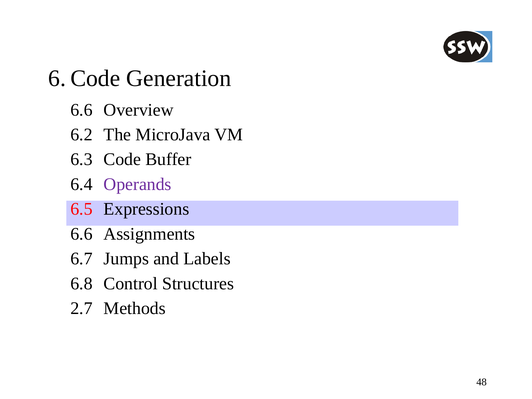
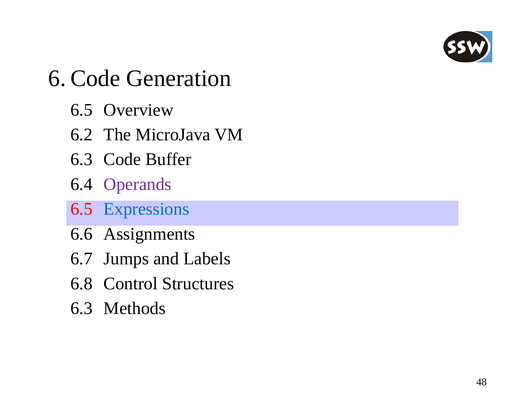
6.6 at (81, 110): 6.6 -> 6.5
Expressions colour: black -> blue
2.7 at (81, 308): 2.7 -> 6.3
